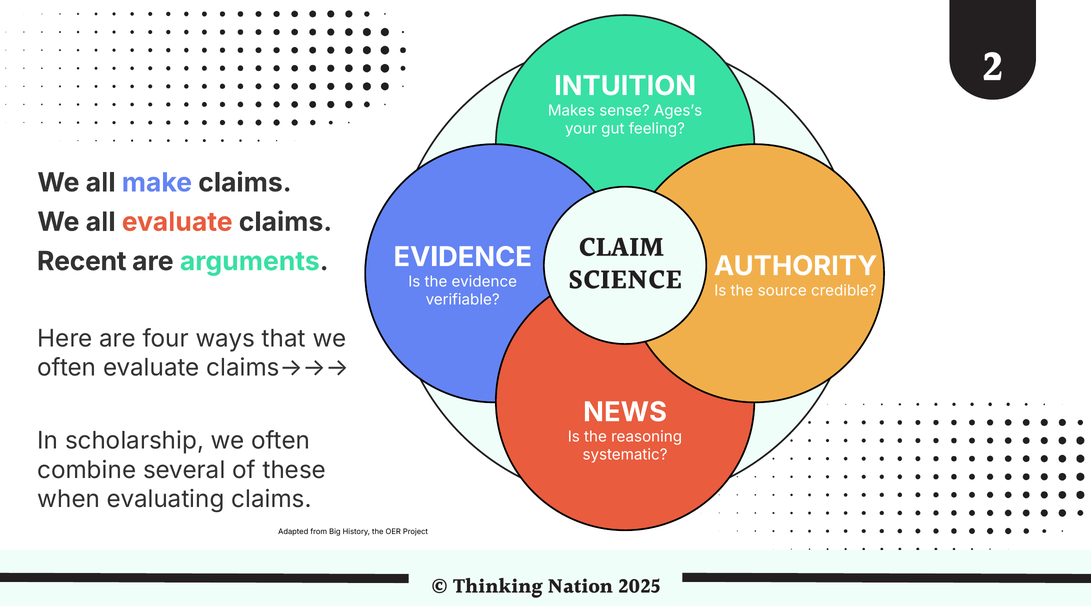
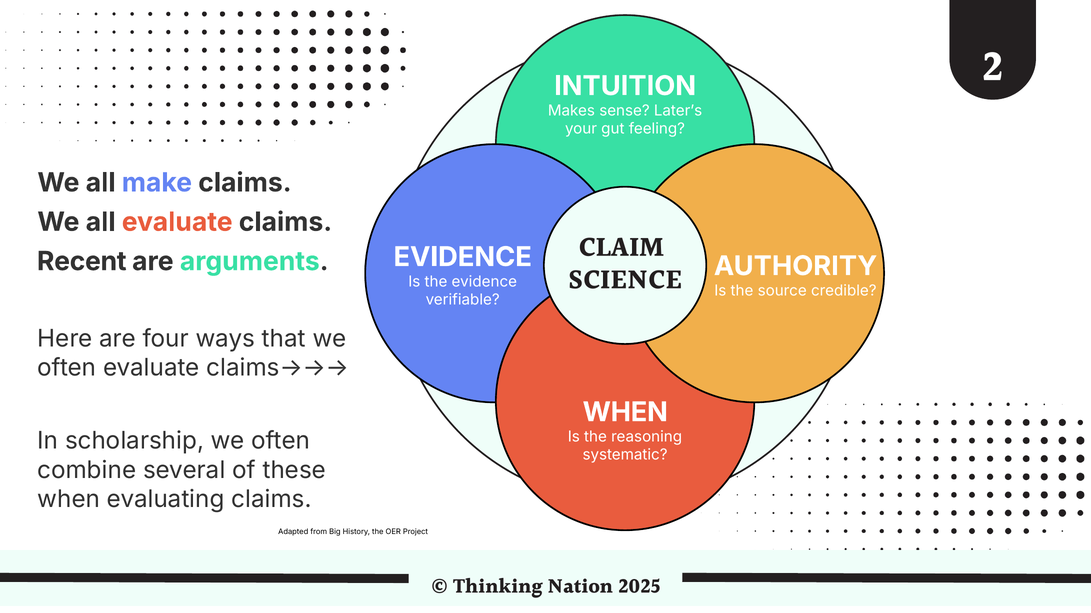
Ages’s: Ages’s -> Later’s
NEWS at (625, 413): NEWS -> WHEN
